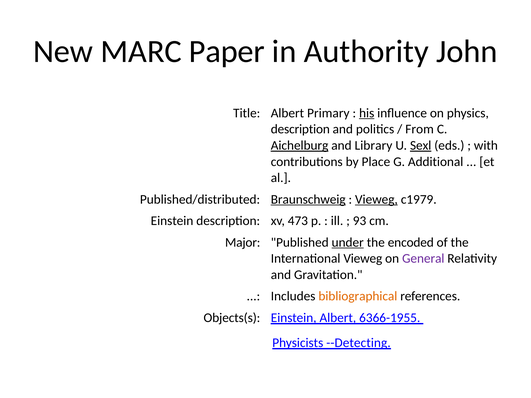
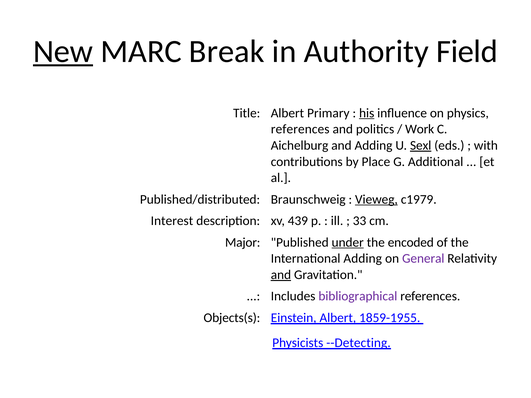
New underline: none -> present
Paper: Paper -> Break
John: John -> Field
description at (300, 129): description -> references
From: From -> Work
Aichelburg underline: present -> none
and Library: Library -> Adding
Braunschweig underline: present -> none
Einstein at (172, 221): Einstein -> Interest
473: 473 -> 439
93: 93 -> 33
International Vieweg: Vieweg -> Adding
and at (281, 275) underline: none -> present
bibliographical colour: orange -> purple
6366-1955: 6366-1955 -> 1859-1955
